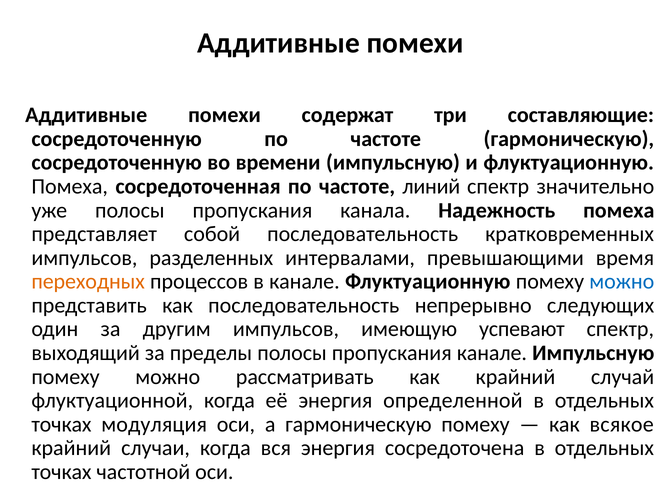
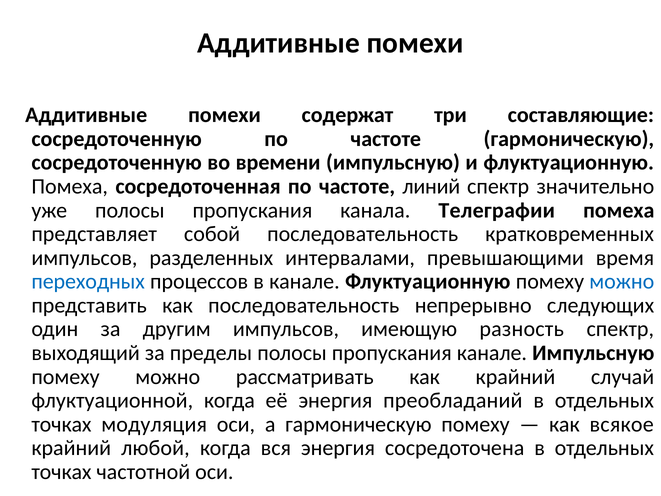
Надежность: Надежность -> Телеграфии
переходных colour: orange -> blue
успевают: успевают -> разность
определенной: определенной -> преобладаний
случаи: случаи -> любой
